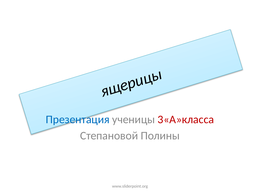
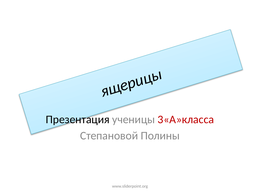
Презентация colour: blue -> black
